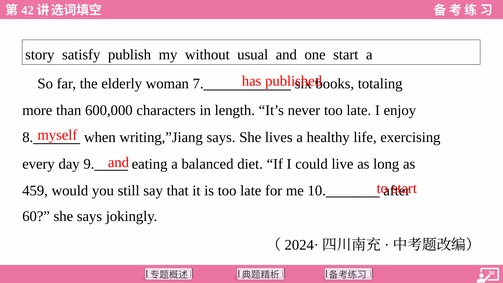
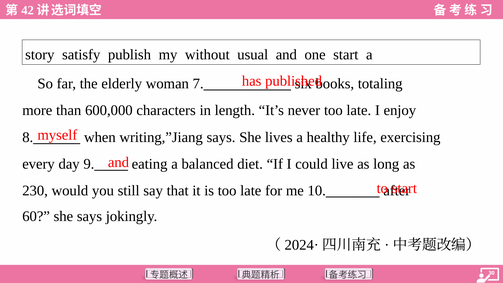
459: 459 -> 230
